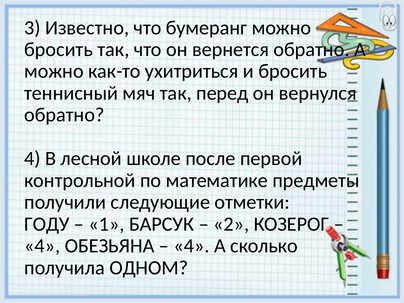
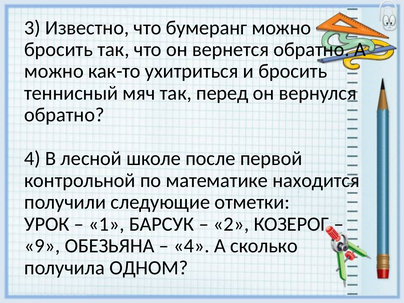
предметы: предметы -> находится
ГОДУ: ГОДУ -> УРОК
4 at (42, 246): 4 -> 9
